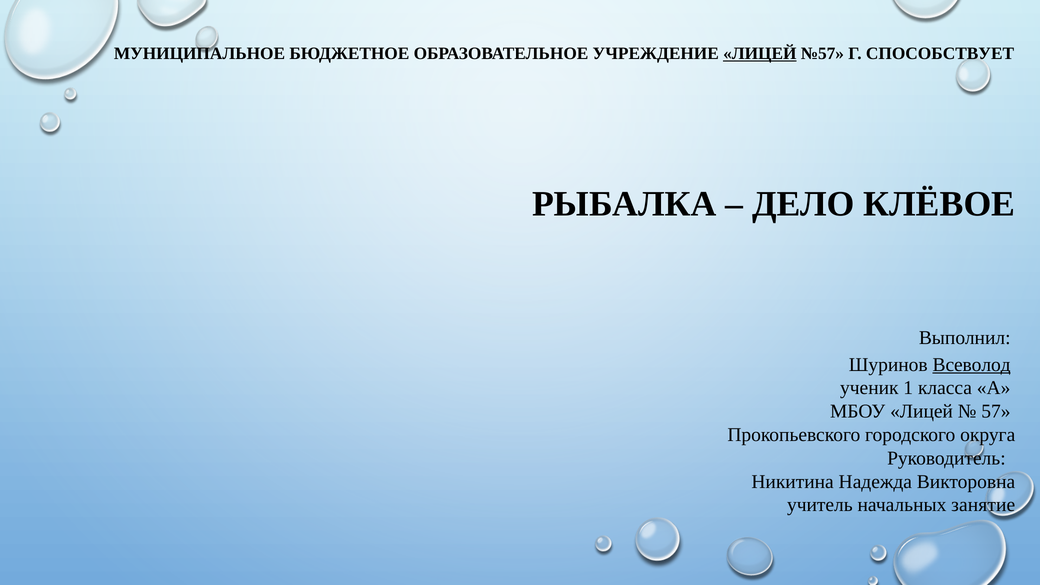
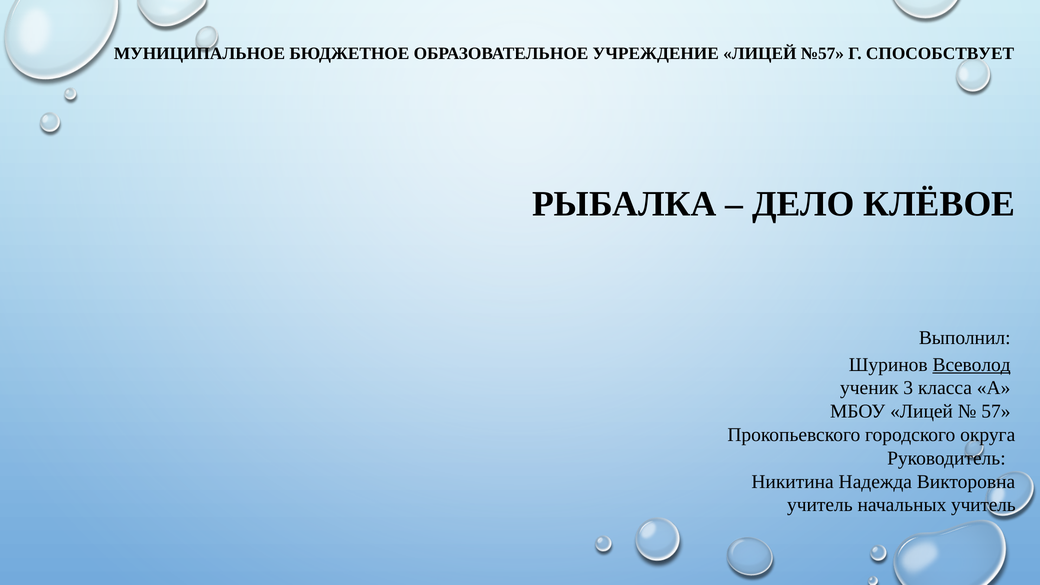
ЛИЦЕЙ at (760, 54) underline: present -> none
1: 1 -> 3
начальных занятие: занятие -> учитель
